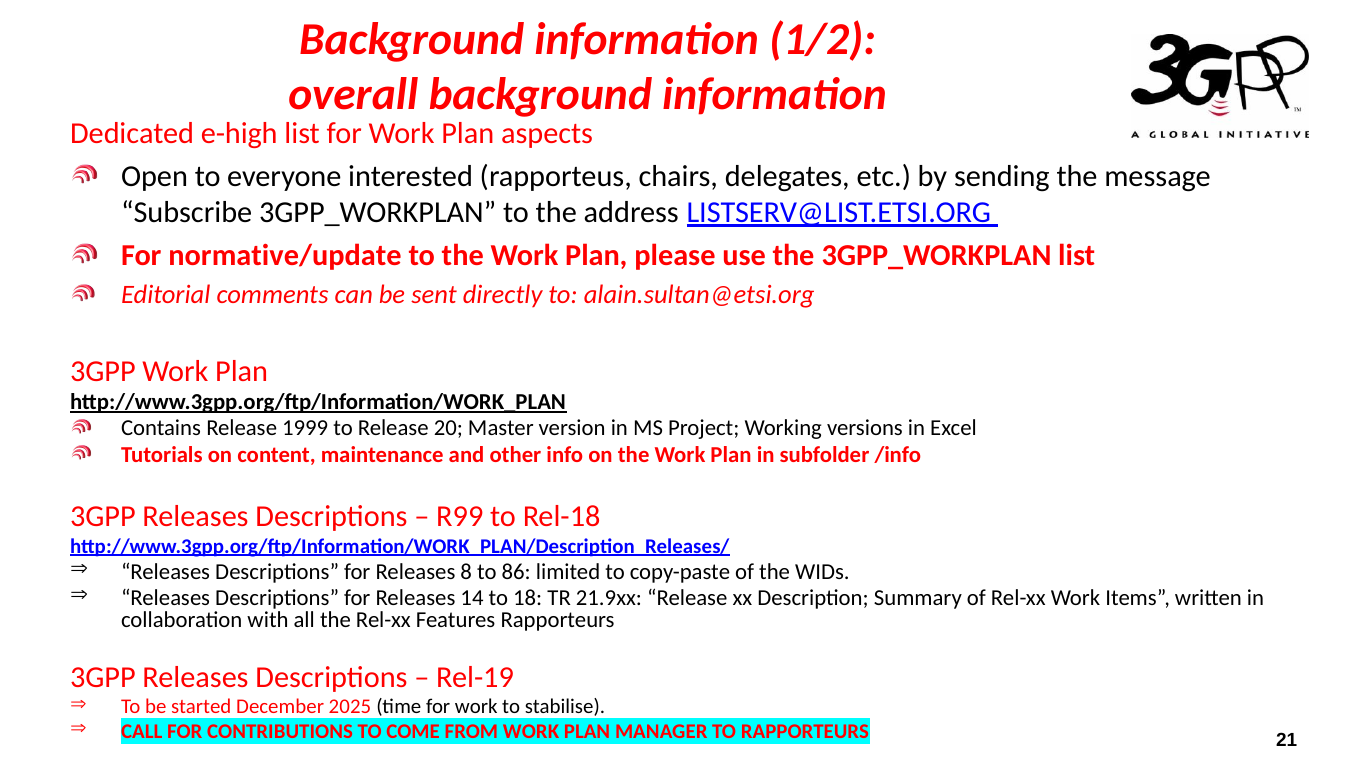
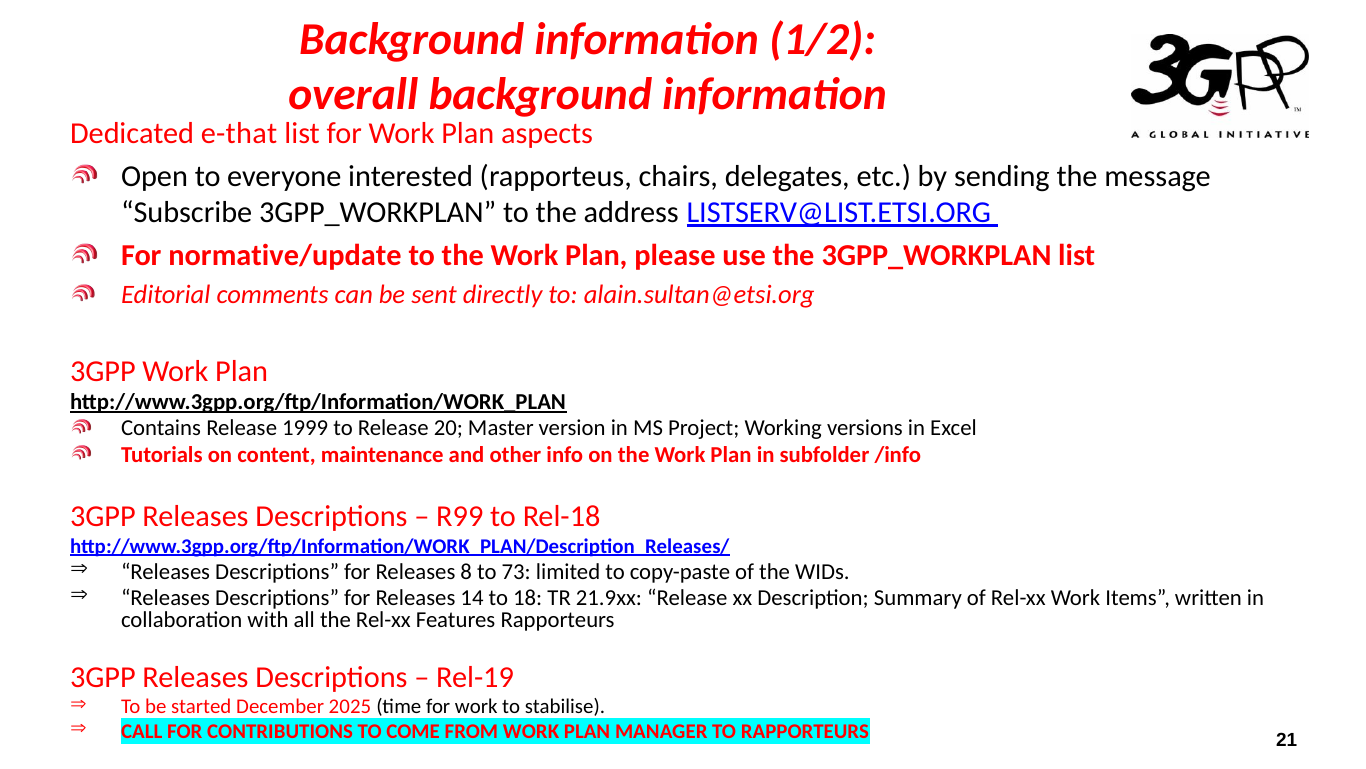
e-high: e-high -> e-that
86: 86 -> 73
